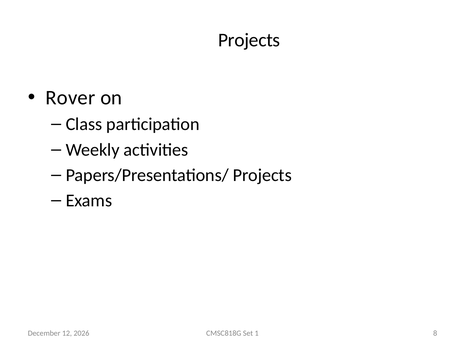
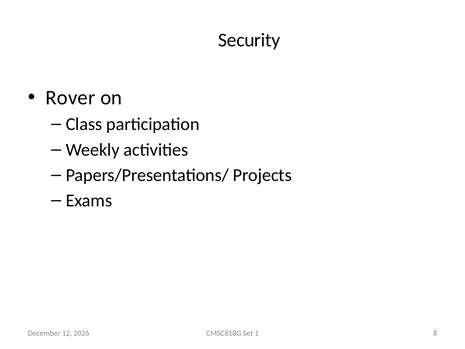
Projects at (249, 40): Projects -> Security
